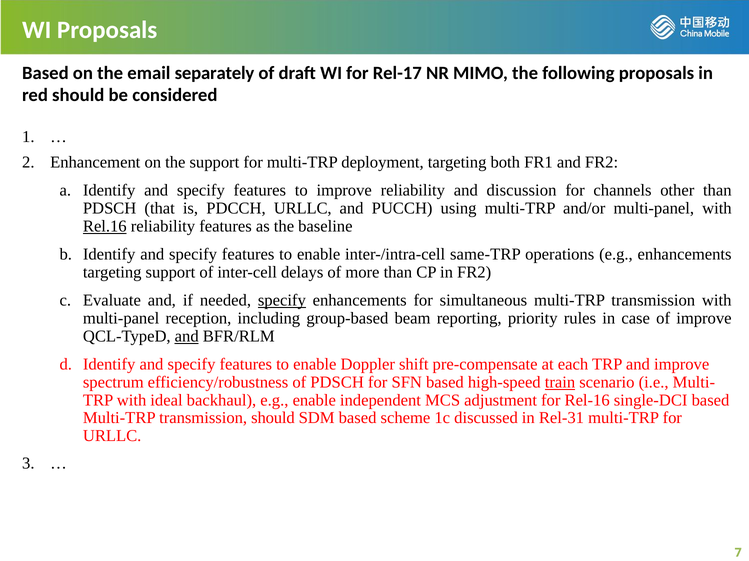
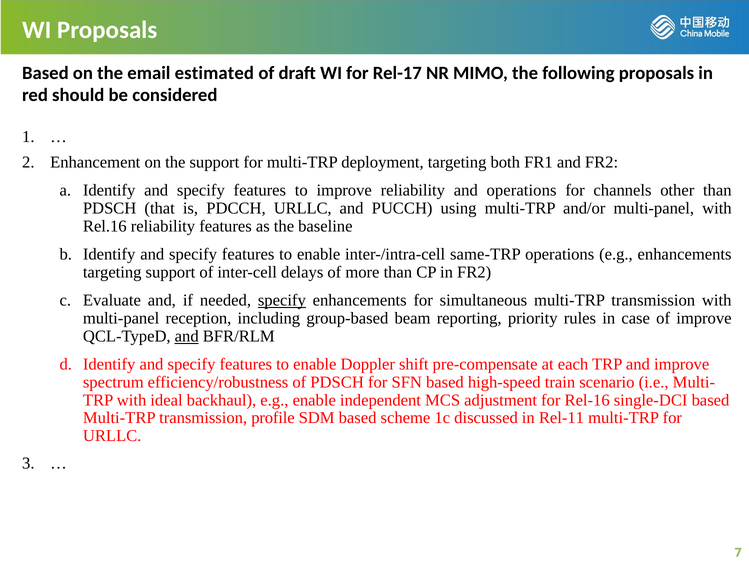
separately: separately -> estimated
and discussion: discussion -> operations
Rel.16 underline: present -> none
train underline: present -> none
transmission should: should -> profile
Rel-31: Rel-31 -> Rel-11
